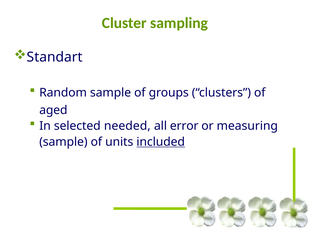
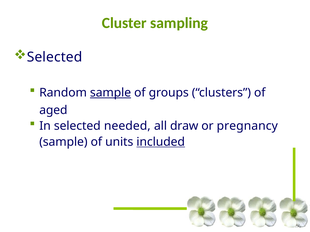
Standart at (55, 57): Standart -> Selected
sample at (111, 93) underline: none -> present
error: error -> draw
measuring: measuring -> pregnancy
